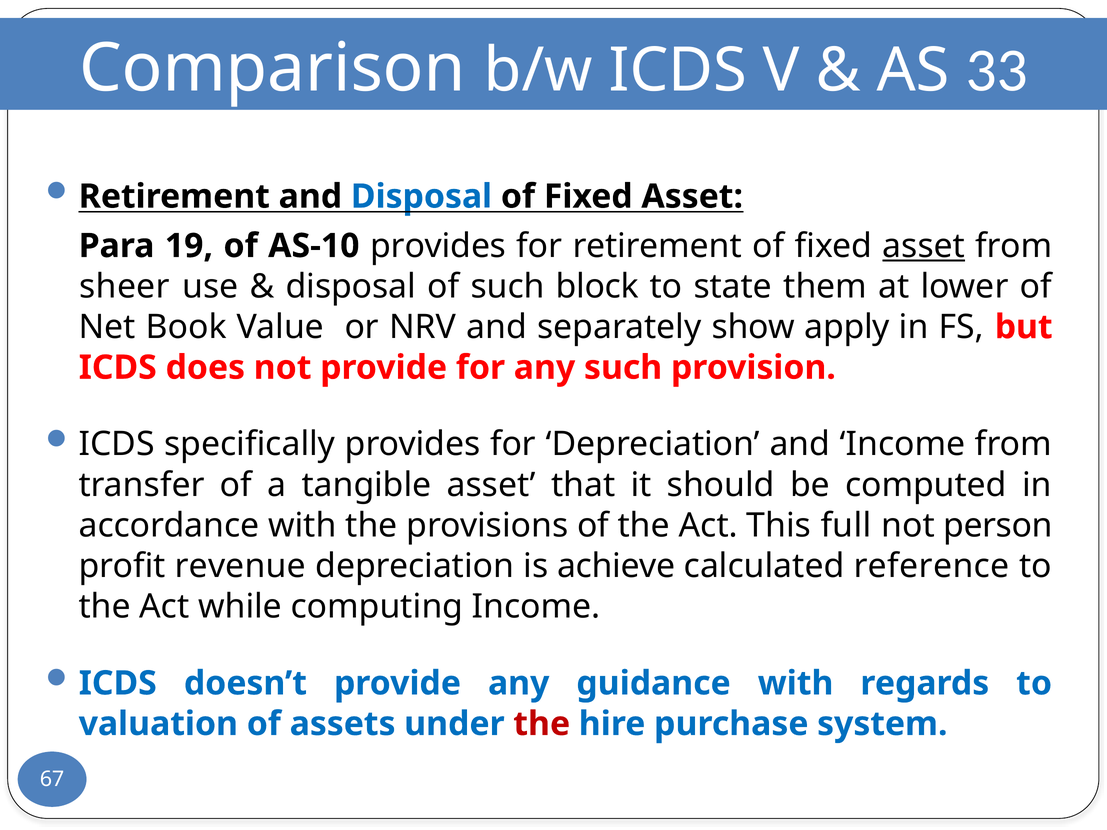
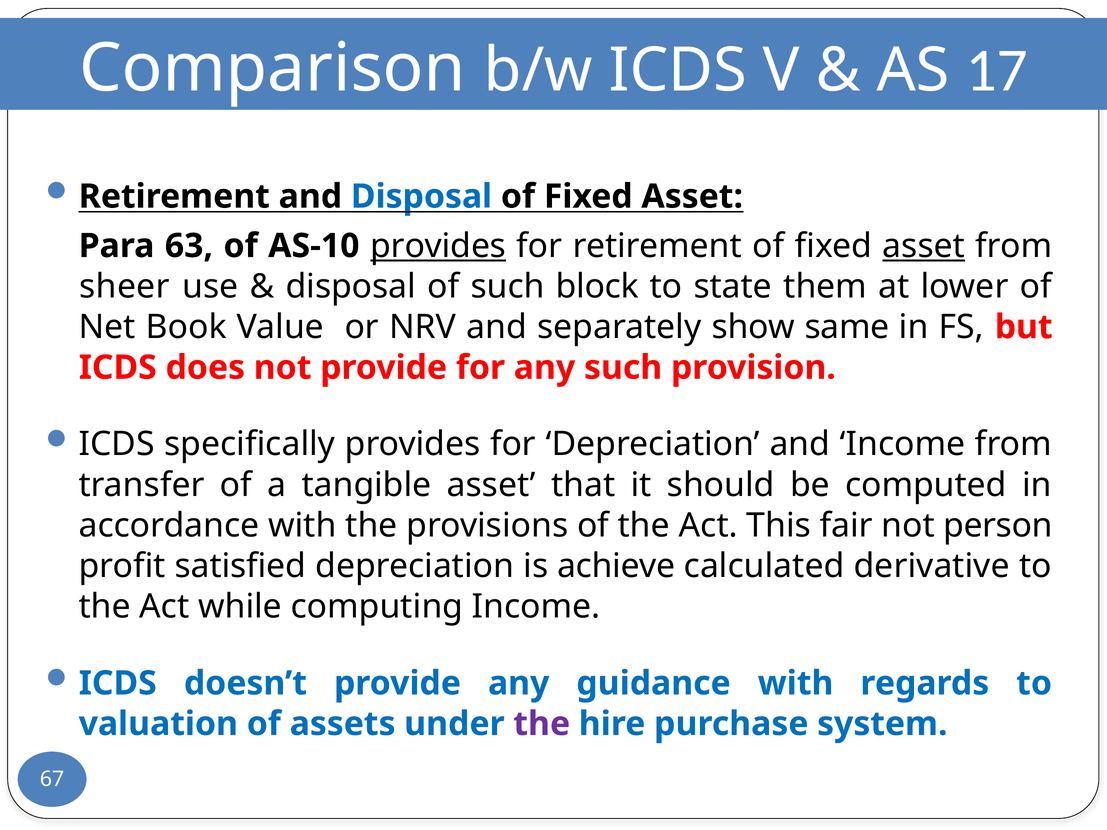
33: 33 -> 17
19: 19 -> 63
provides at (438, 246) underline: none -> present
apply: apply -> same
full: full -> fair
revenue: revenue -> satisfied
reference: reference -> derivative
the at (542, 724) colour: red -> purple
